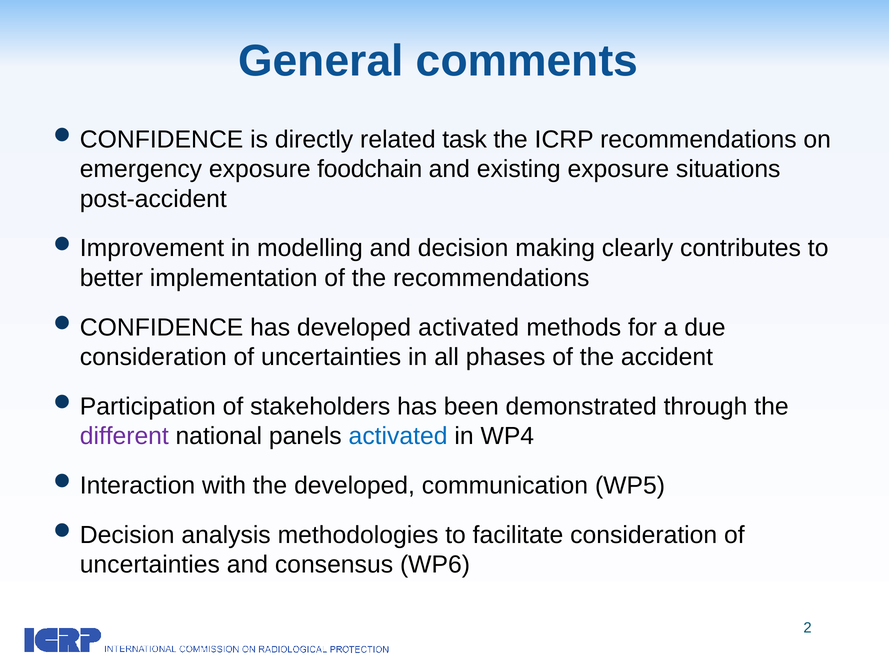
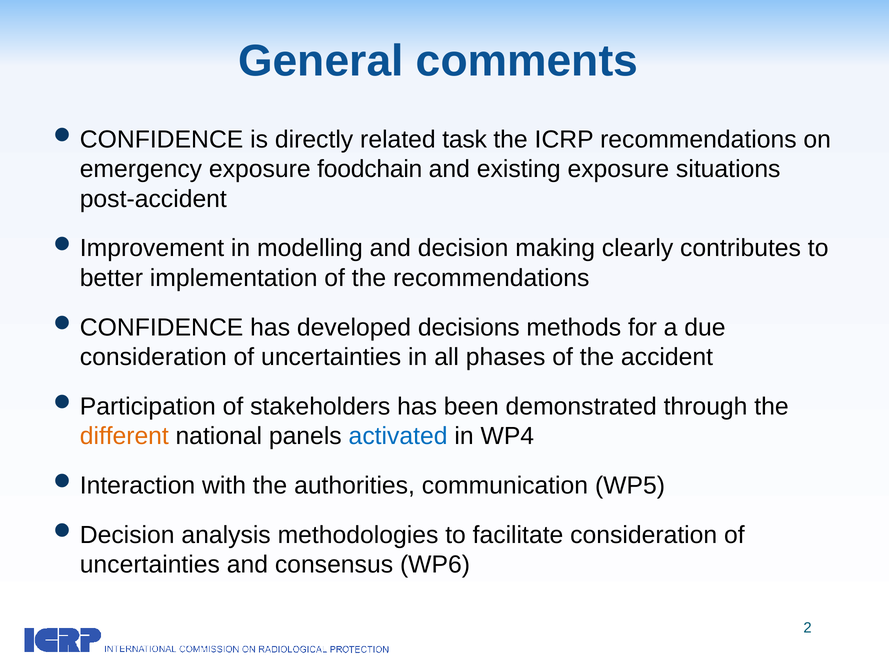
developed activated: activated -> decisions
different colour: purple -> orange
the developed: developed -> authorities
